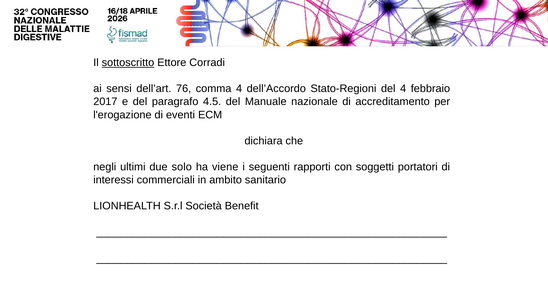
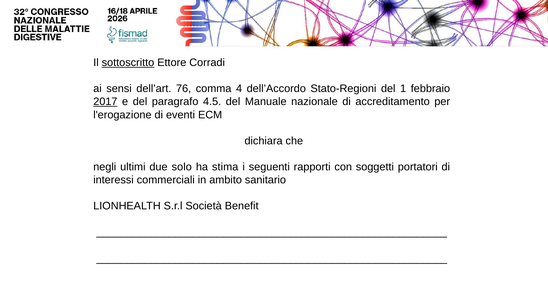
del 4: 4 -> 1
2017 underline: none -> present
viene: viene -> stima
